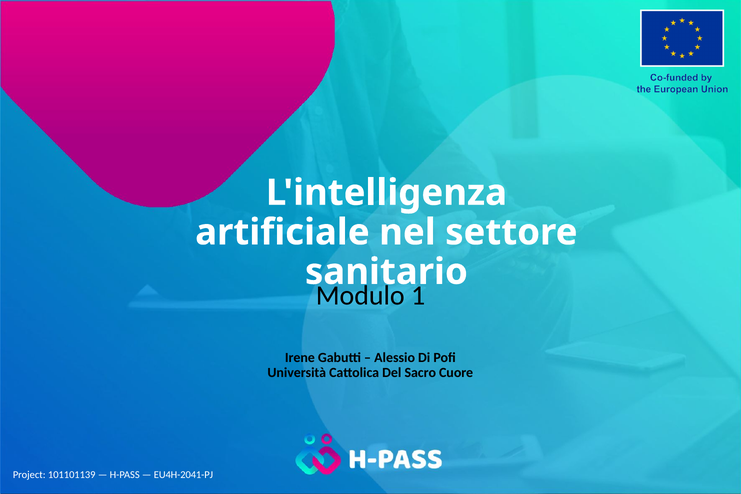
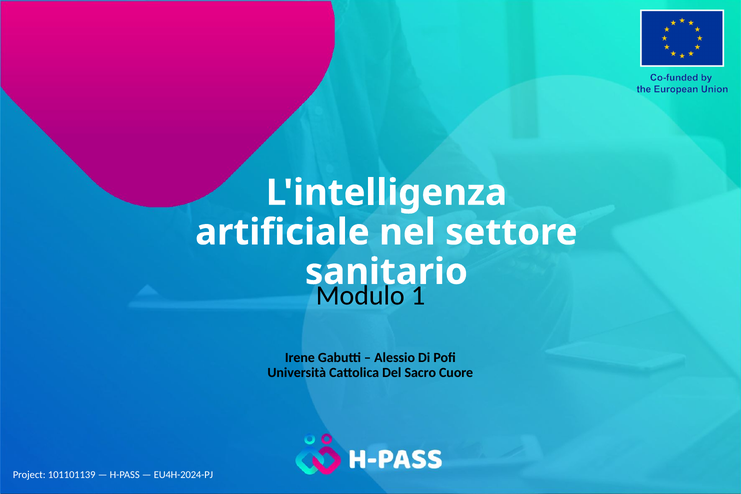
EU4H-2041-PJ: EU4H-2041-PJ -> EU4H-2024-PJ
